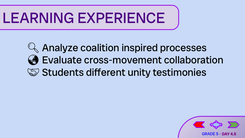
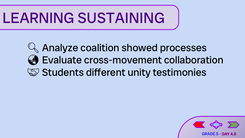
EXPERIENCE: EXPERIENCE -> SUSTAINING
inspired: inspired -> showed
